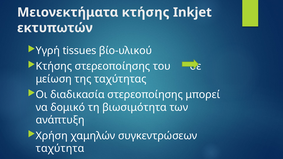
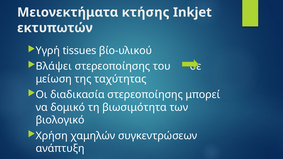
Κτήσης at (54, 66): Κτήσης -> Βλάψει
ανάπτυξη: ανάπτυξη -> βιολογικό
ταχύτητα: ταχύτητα -> ανάπτυξη
